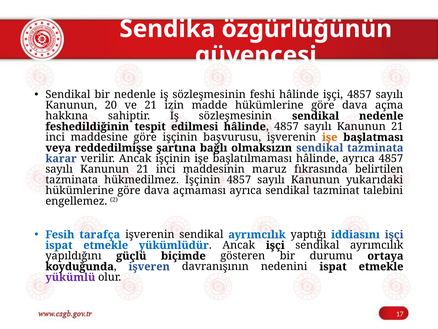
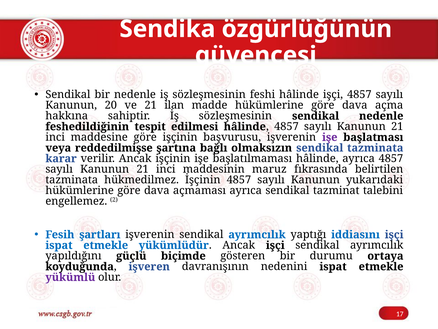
izin: izin -> ilan
işe at (330, 137) colour: orange -> purple
tarafça: tarafça -> şartları
